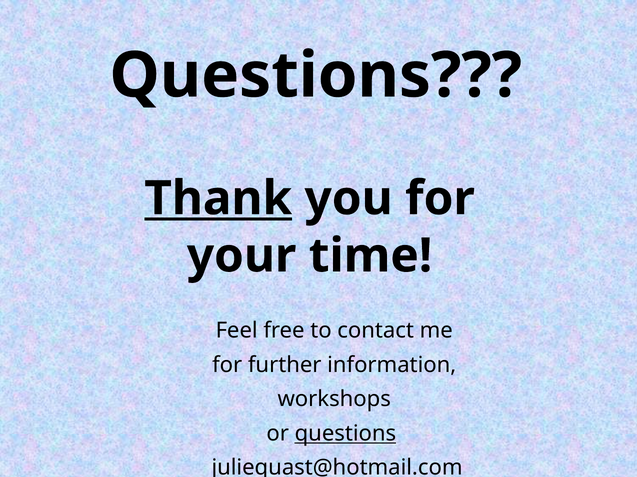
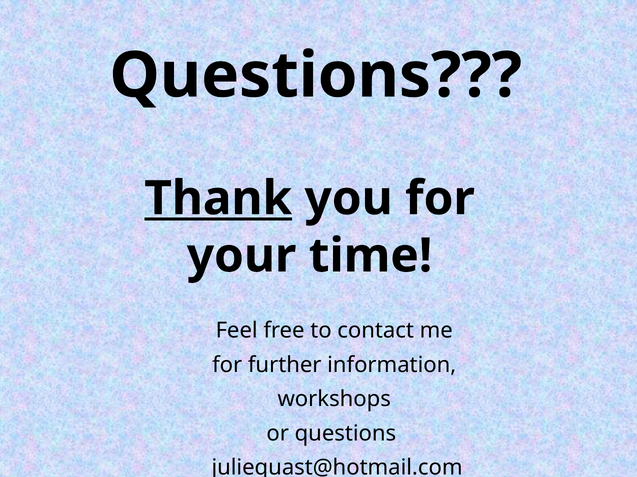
questions at (345, 434) underline: present -> none
